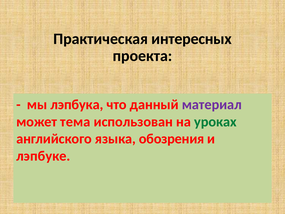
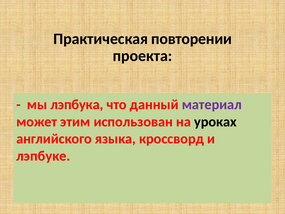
интересных: интересных -> повторении
тема: тема -> этим
уроках colour: green -> black
обозрения: обозрения -> кроссворд
